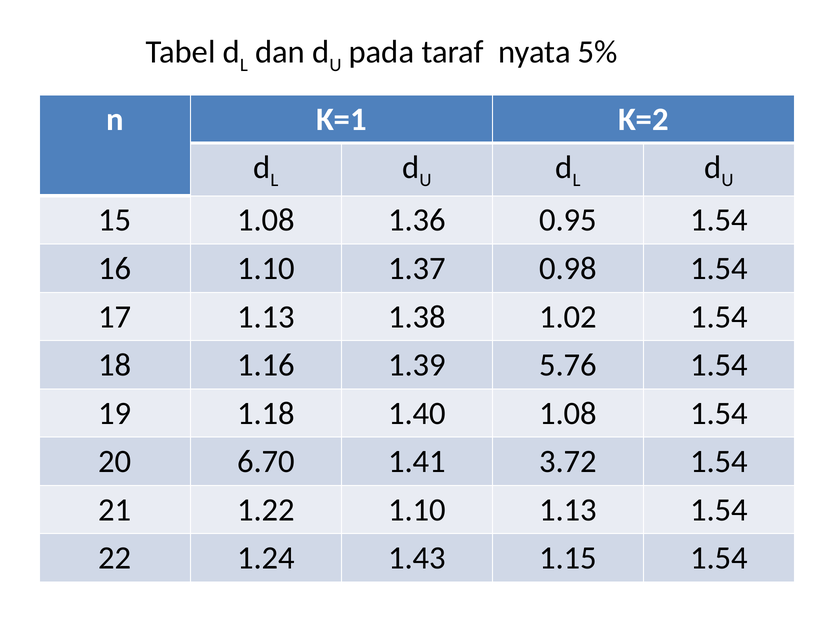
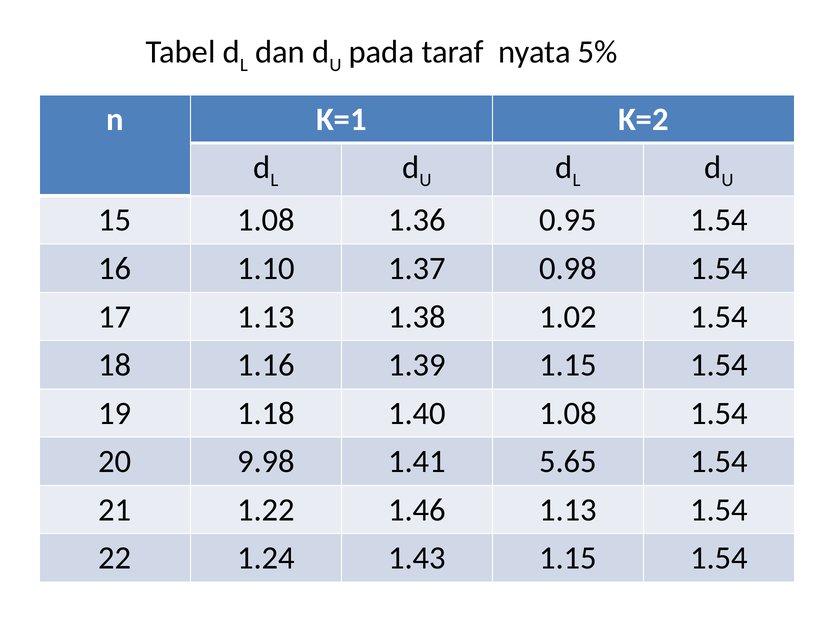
1.39 5.76: 5.76 -> 1.15
6.70: 6.70 -> 9.98
3.72: 3.72 -> 5.65
1.22 1.10: 1.10 -> 1.46
